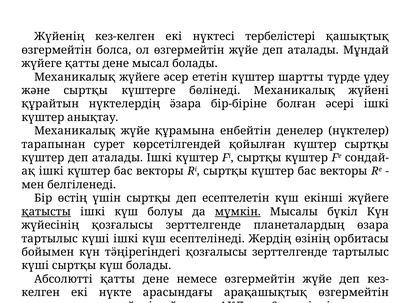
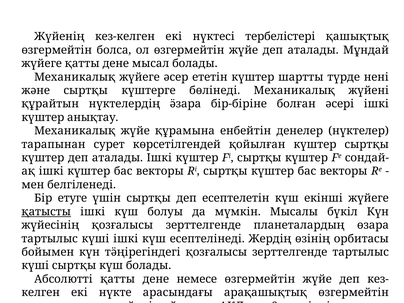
үдеу: үдеу -> нені
өстің: өстің -> етуге
мүмкін underline: present -> none
